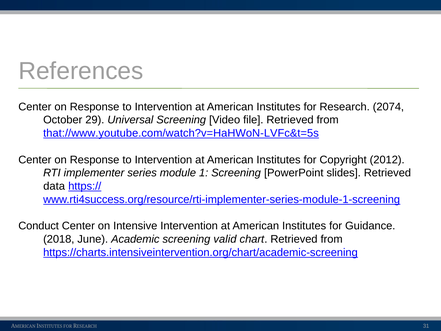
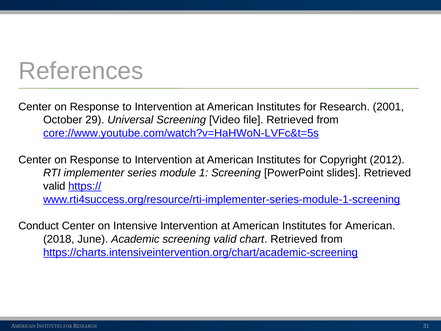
2074: 2074 -> 2001
that://www.youtube.com/watch?v=HaHWoN-LVFc&t=5s: that://www.youtube.com/watch?v=HaHWoN-LVFc&t=5s -> core://www.youtube.com/watch?v=HaHWoN-LVFc&t=5s
data at (54, 186): data -> valid
for Guidance: Guidance -> American
